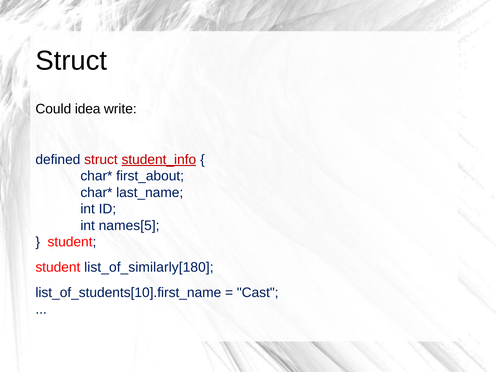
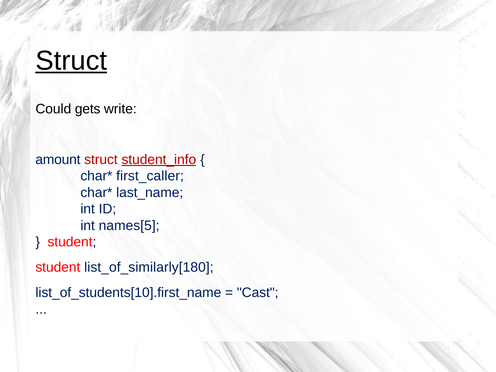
Struct at (71, 61) underline: none -> present
idea: idea -> gets
defined: defined -> amount
first_about: first_about -> first_caller
